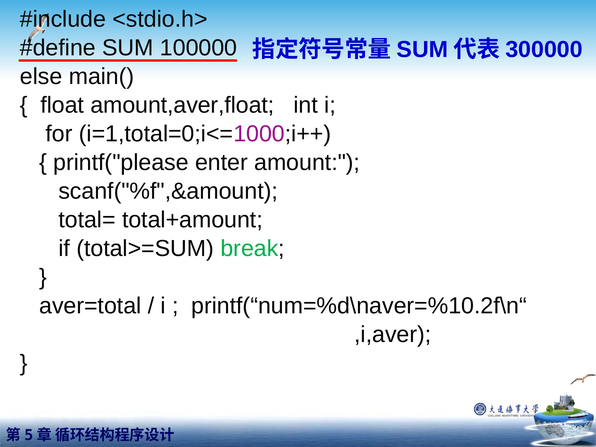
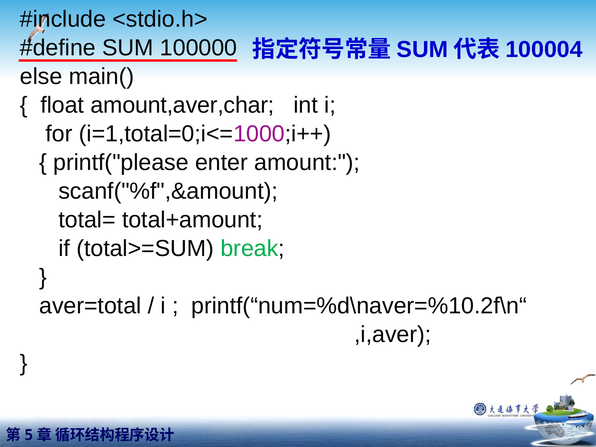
300000: 300000 -> 100004
amount,aver,float: amount,aver,float -> amount,aver,char
